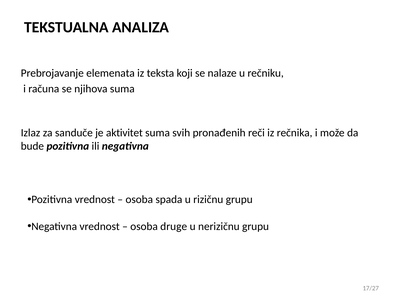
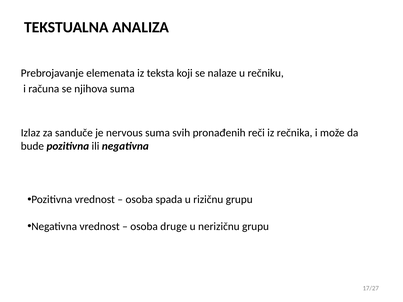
aktivitet: aktivitet -> nervous
